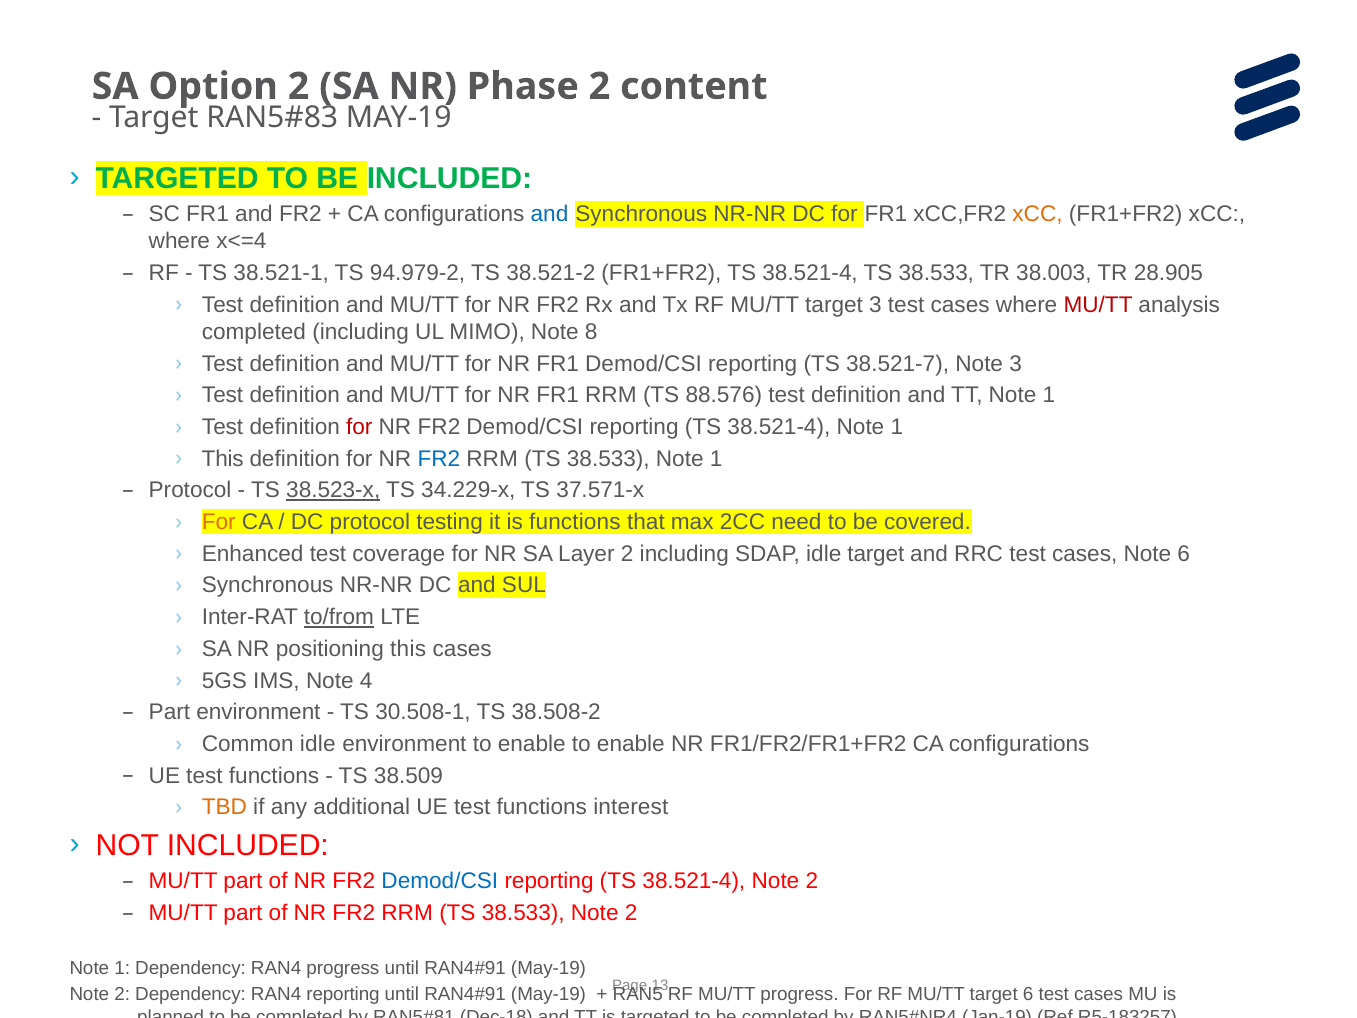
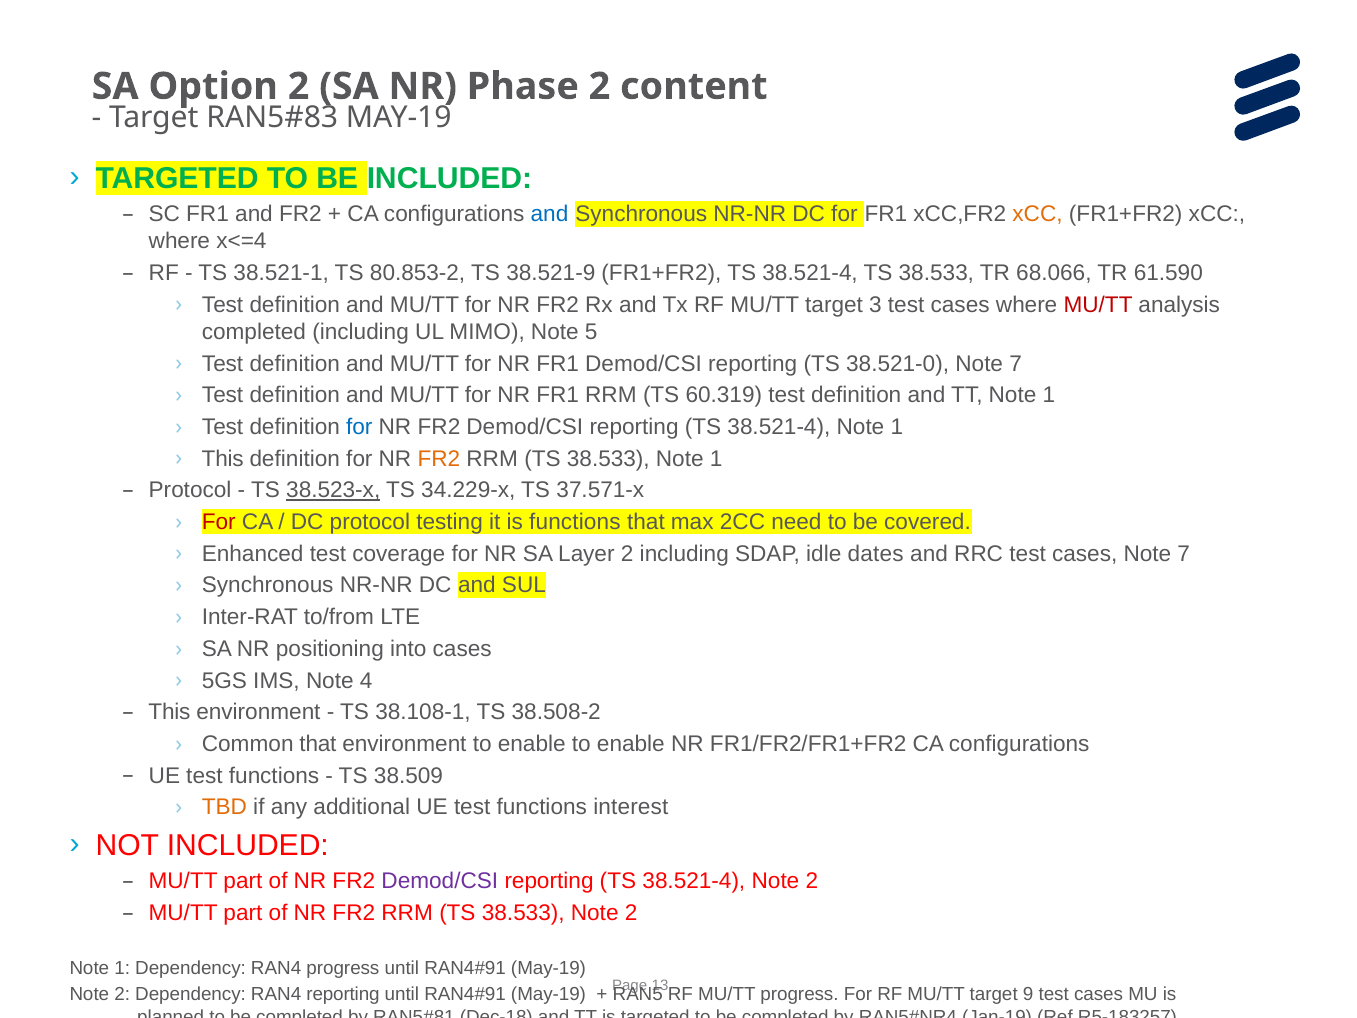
94.979-2: 94.979-2 -> 80.853-2
38.521-2: 38.521-2 -> 38.521-9
38.003: 38.003 -> 68.066
28.905: 28.905 -> 61.590
8: 8 -> 5
38.521-7: 38.521-7 -> 38.521-0
3 at (1016, 364): 3 -> 7
88.576: 88.576 -> 60.319
for at (359, 427) colour: red -> blue
FR2 at (439, 459) colour: blue -> orange
For at (219, 522) colour: orange -> red
idle target: target -> dates
cases Note 6: 6 -> 7
to/from underline: present -> none
positioning this: this -> into
Part at (169, 712): Part -> This
30.508-1: 30.508-1 -> 38.108-1
Common idle: idle -> that
Demod/CSI at (440, 881) colour: blue -> purple
target 6: 6 -> 9
